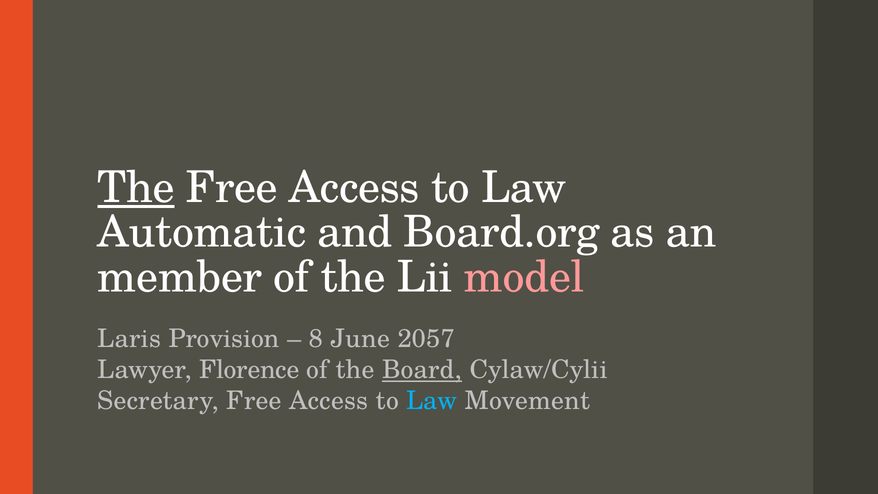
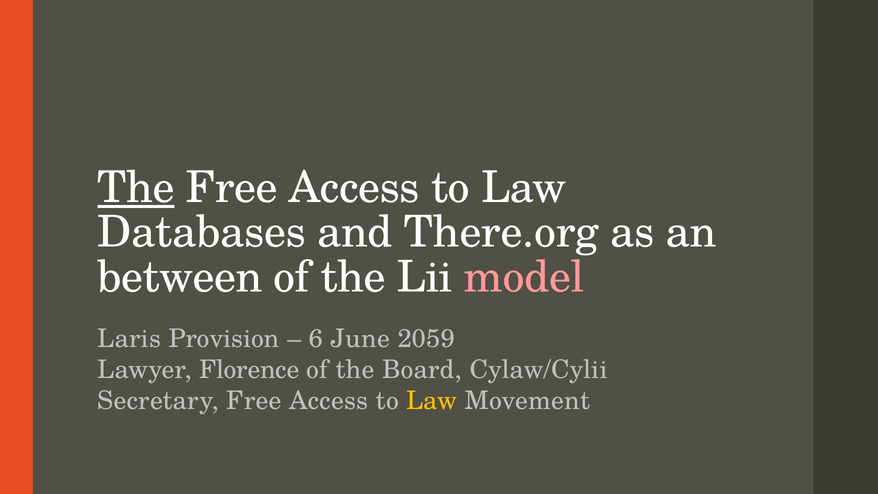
Automatic: Automatic -> Databases
Board.org: Board.org -> There.org
member: member -> between
8: 8 -> 6
2057: 2057 -> 2059
Board underline: present -> none
Law at (432, 401) colour: light blue -> yellow
